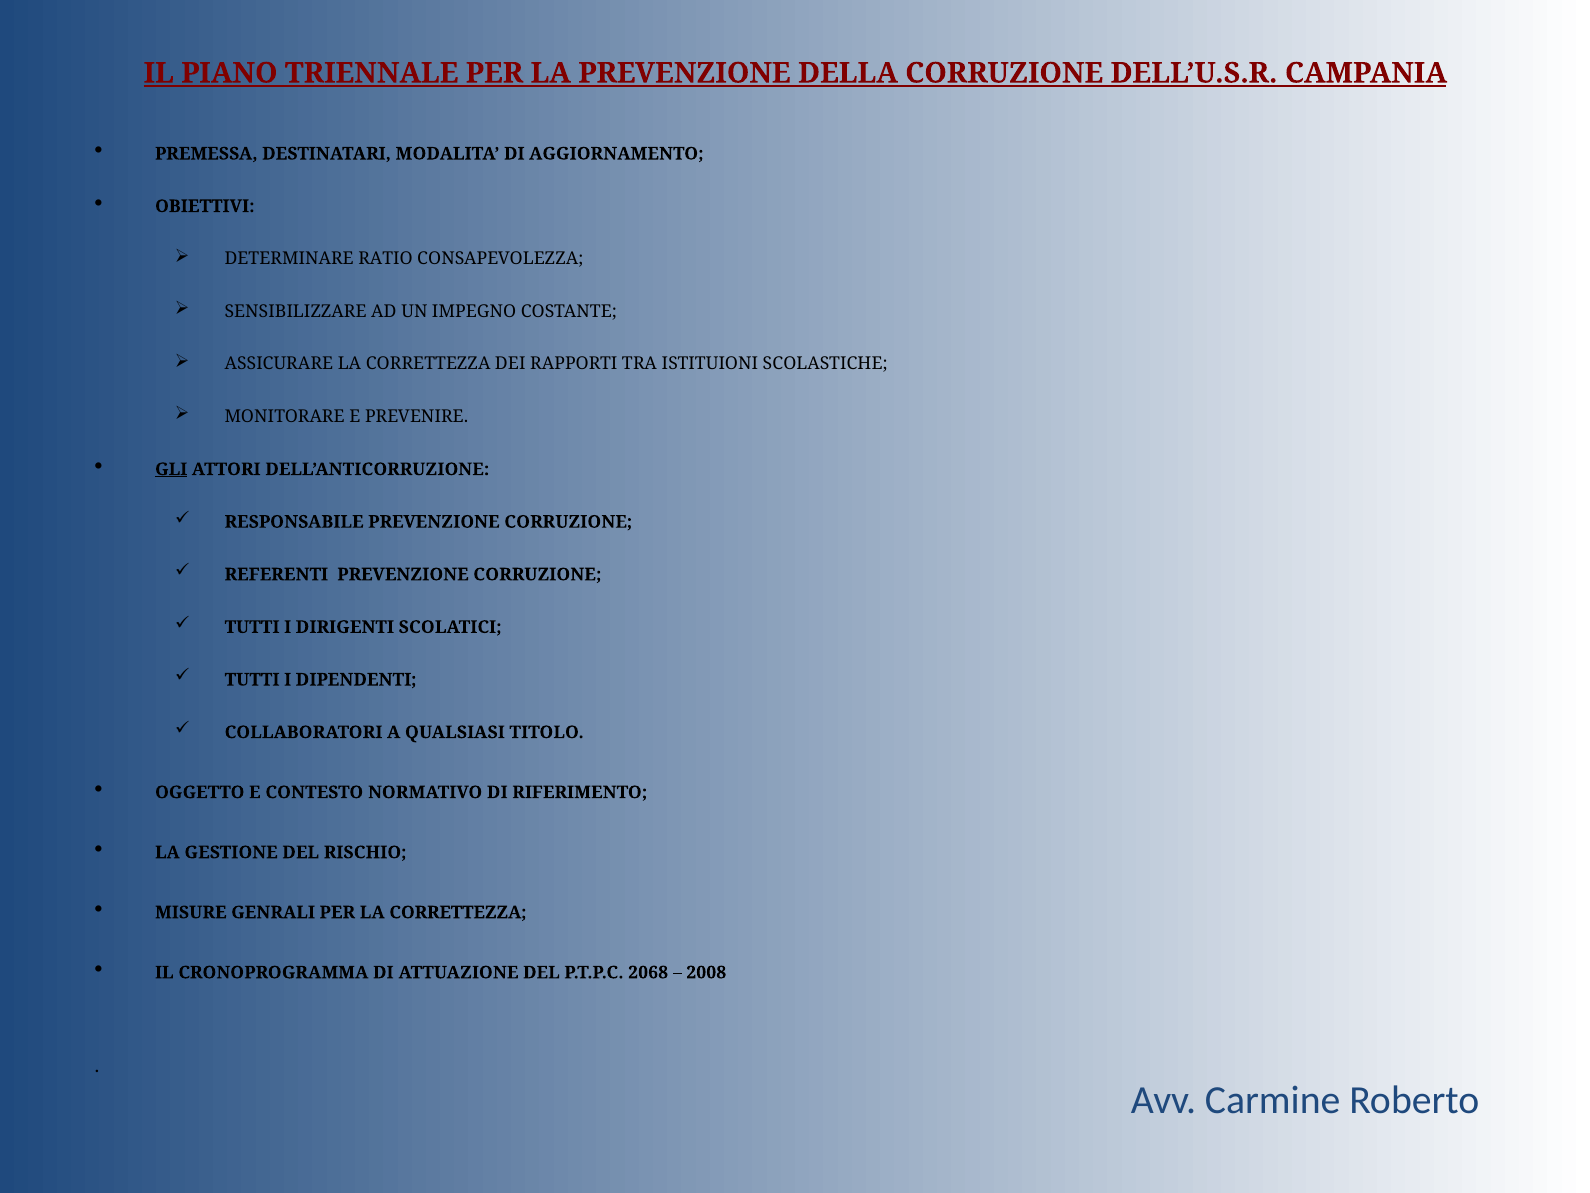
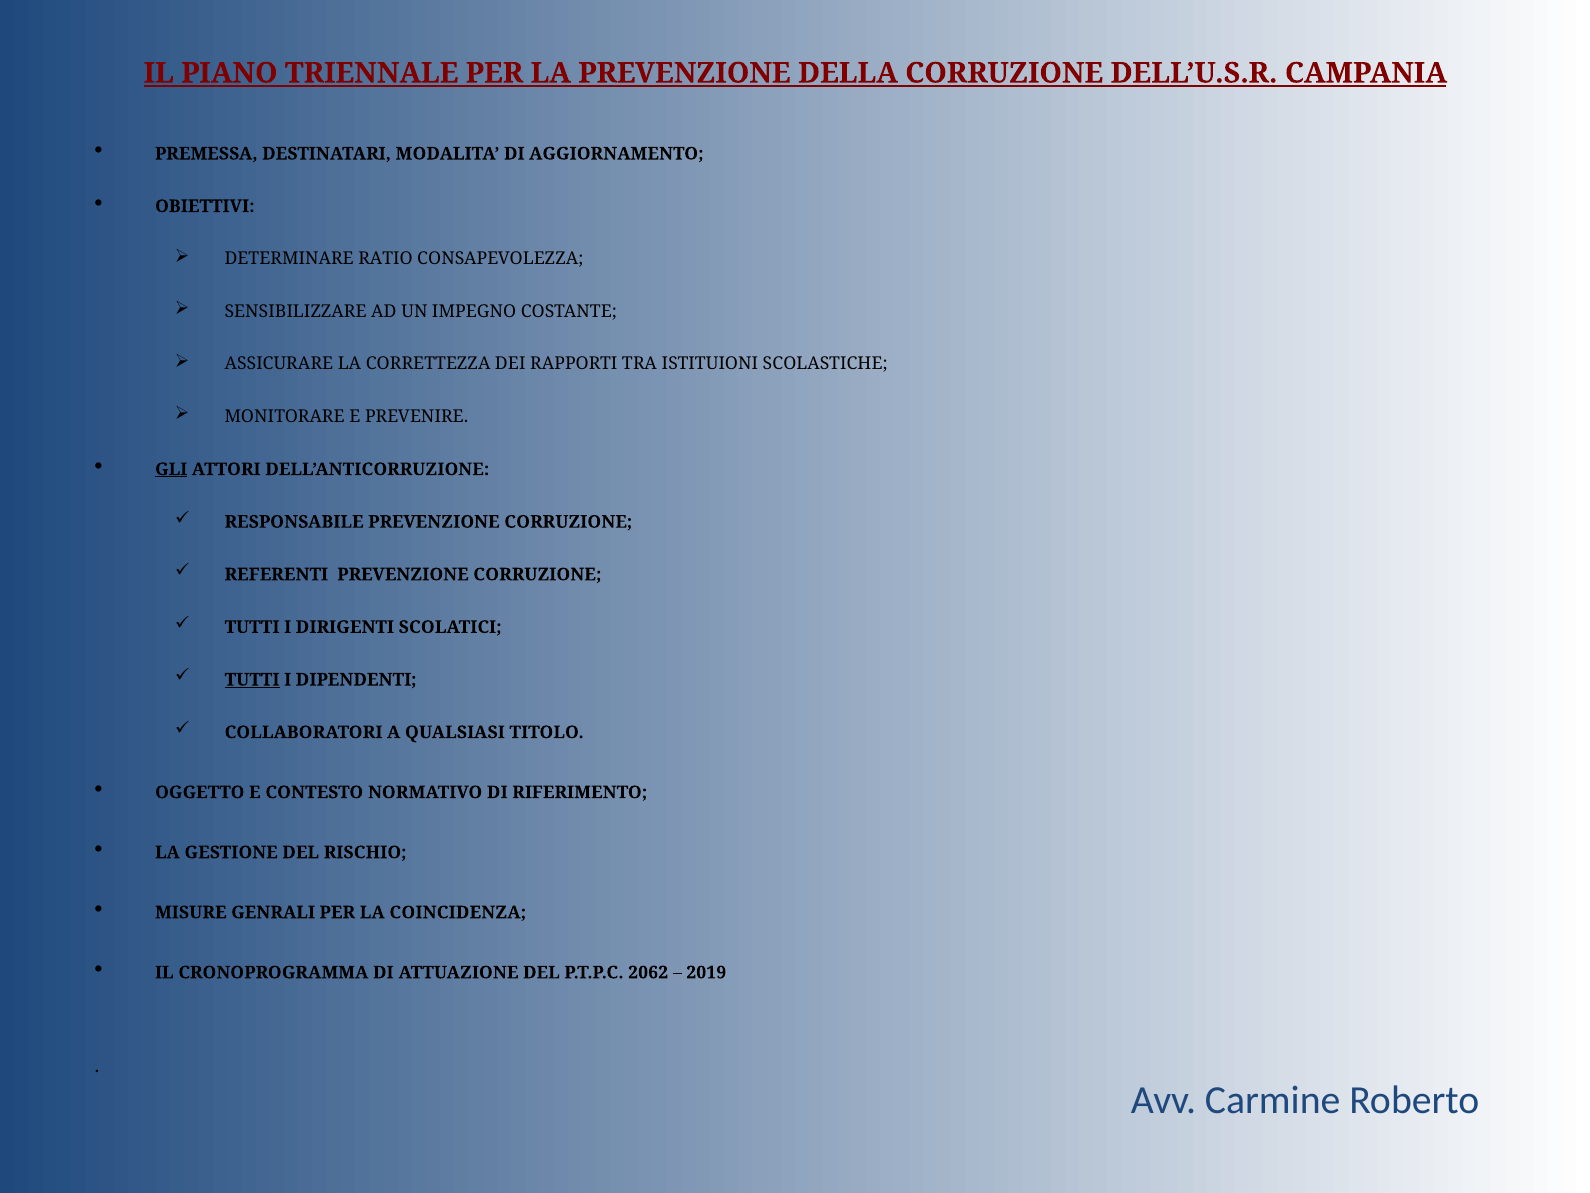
TUTTI at (252, 679) underline: none -> present
PER LA CORRETTEZZA: CORRETTEZZA -> COINCIDENZA
2068: 2068 -> 2062
2008: 2008 -> 2019
